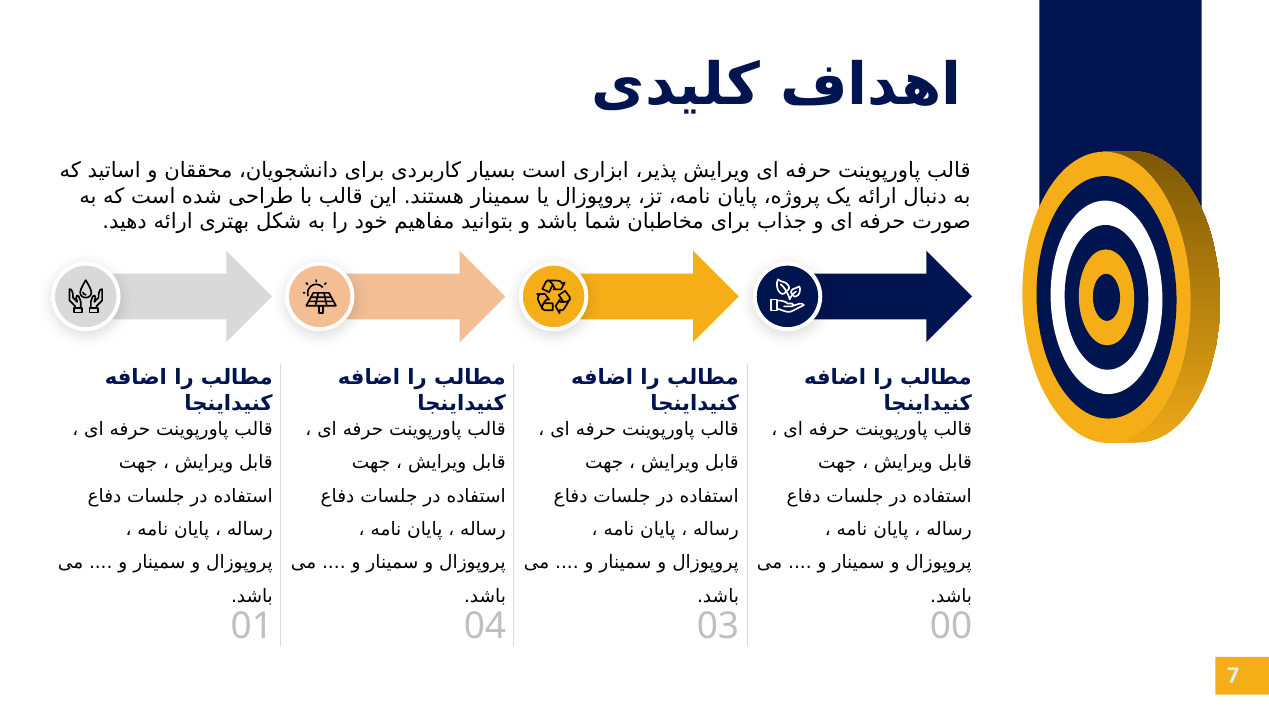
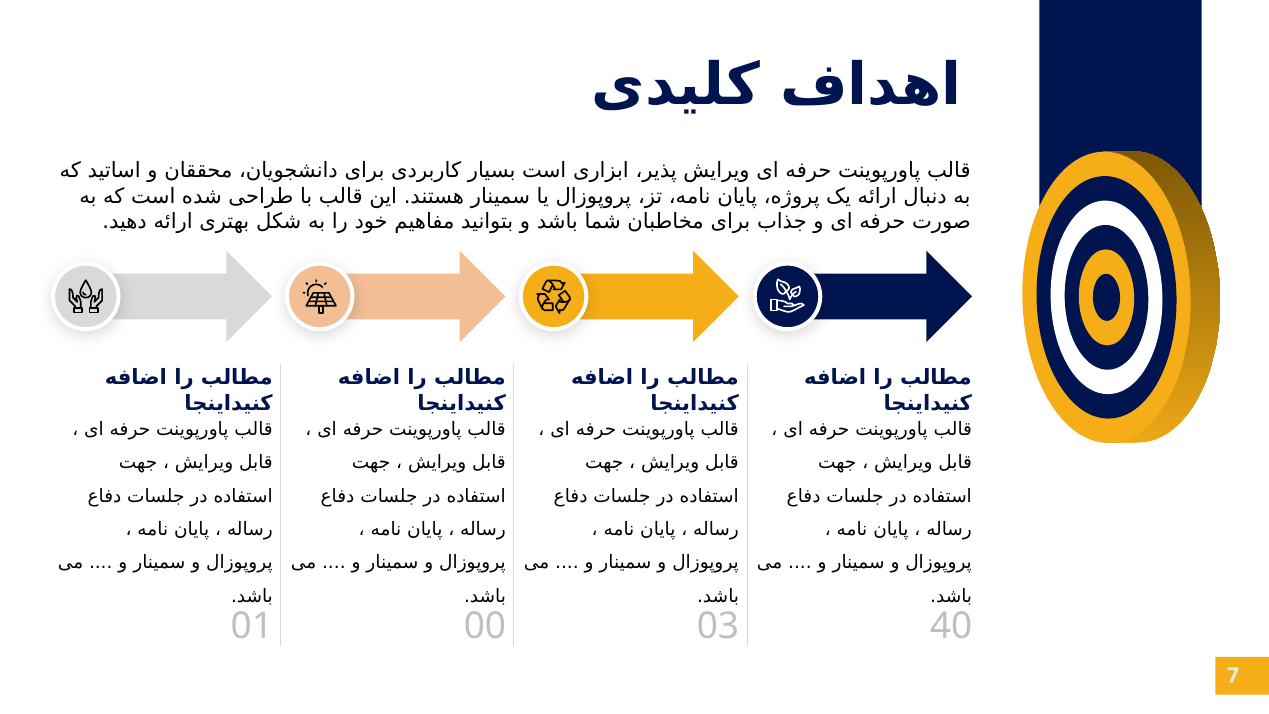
04: 04 -> 00
00: 00 -> 40
